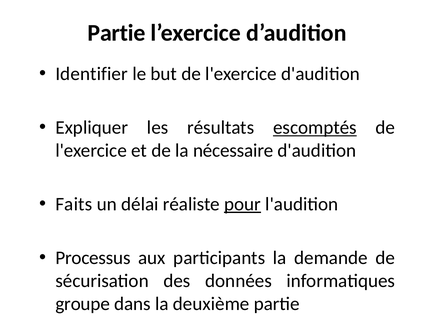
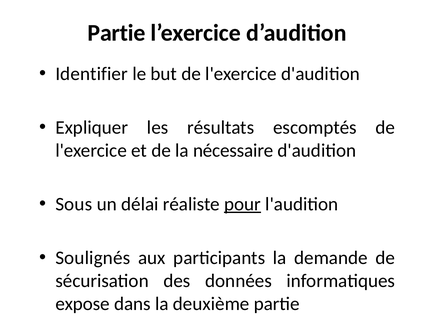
escomptés underline: present -> none
Faits: Faits -> Sous
Processus: Processus -> Soulignés
groupe: groupe -> expose
